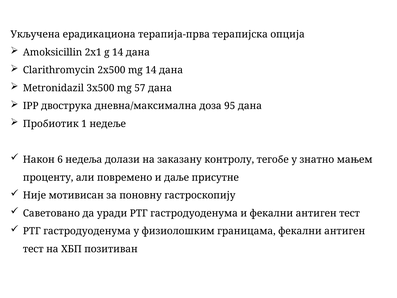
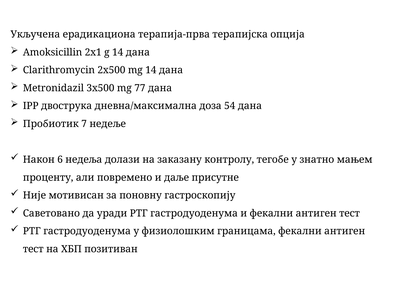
57: 57 -> 77
95: 95 -> 54
1: 1 -> 7
